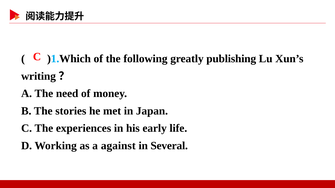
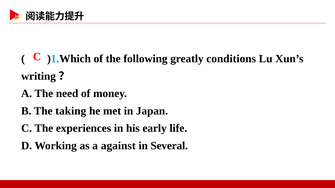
publishing: publishing -> conditions
stories: stories -> taking
